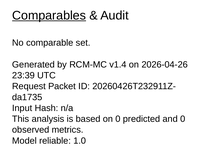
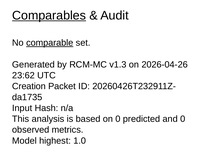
comparable underline: none -> present
v1.4: v1.4 -> v1.3
23:39: 23:39 -> 23:62
Request: Request -> Creation
reliable: reliable -> highest
